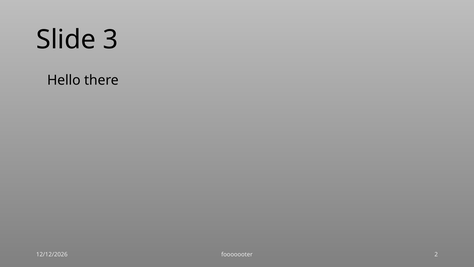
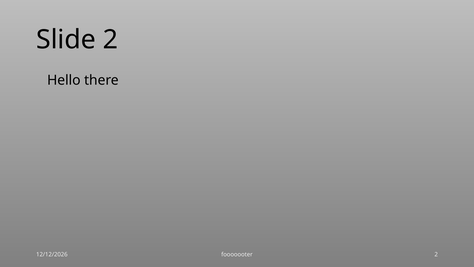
Slide 3: 3 -> 2
